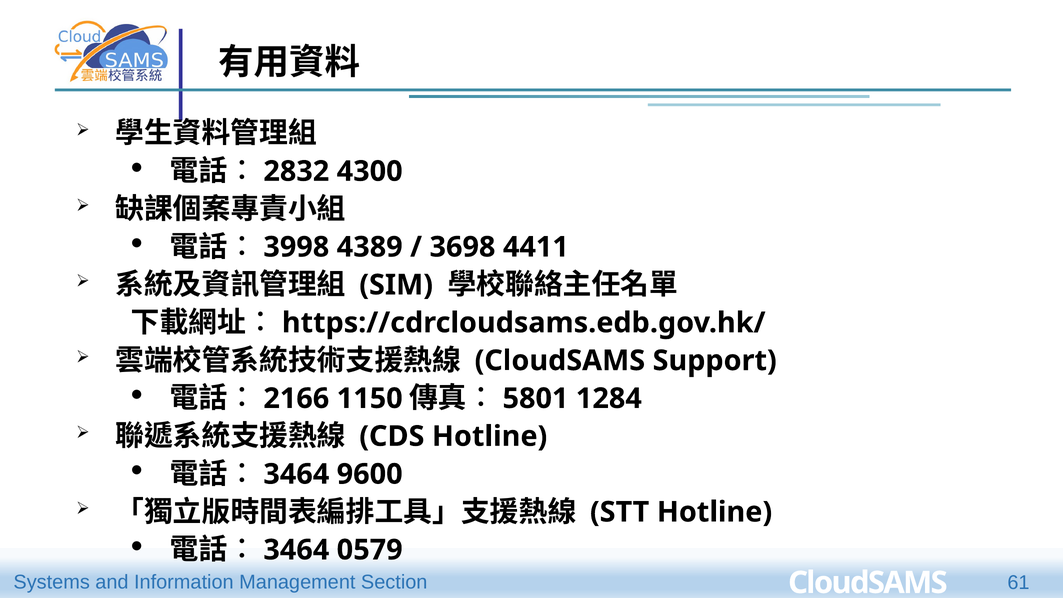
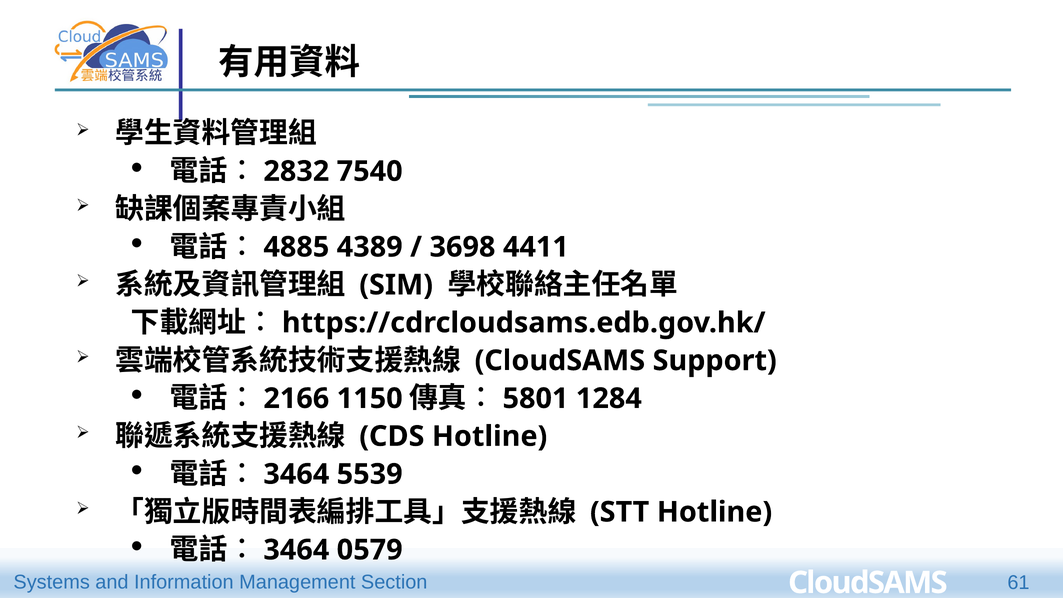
4300: 4300 -> 7540
3998: 3998 -> 4885
9600: 9600 -> 5539
